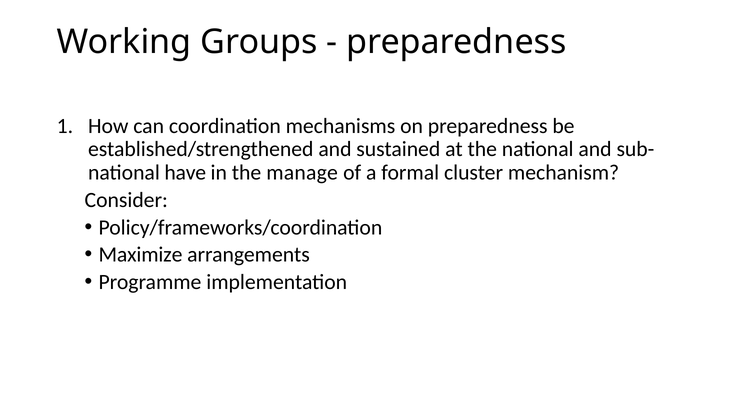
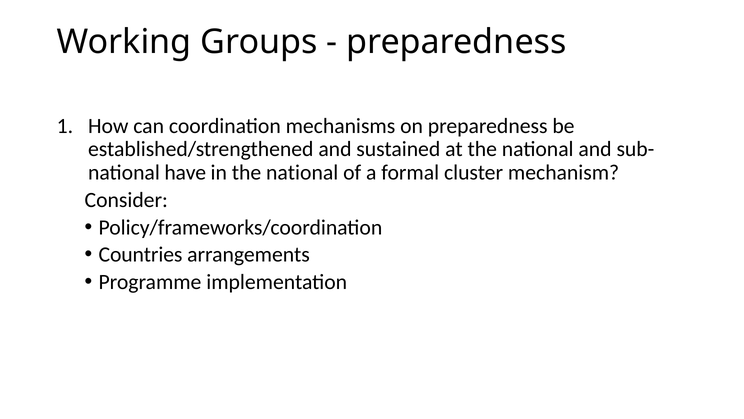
in the manage: manage -> national
Maximize: Maximize -> Countries
